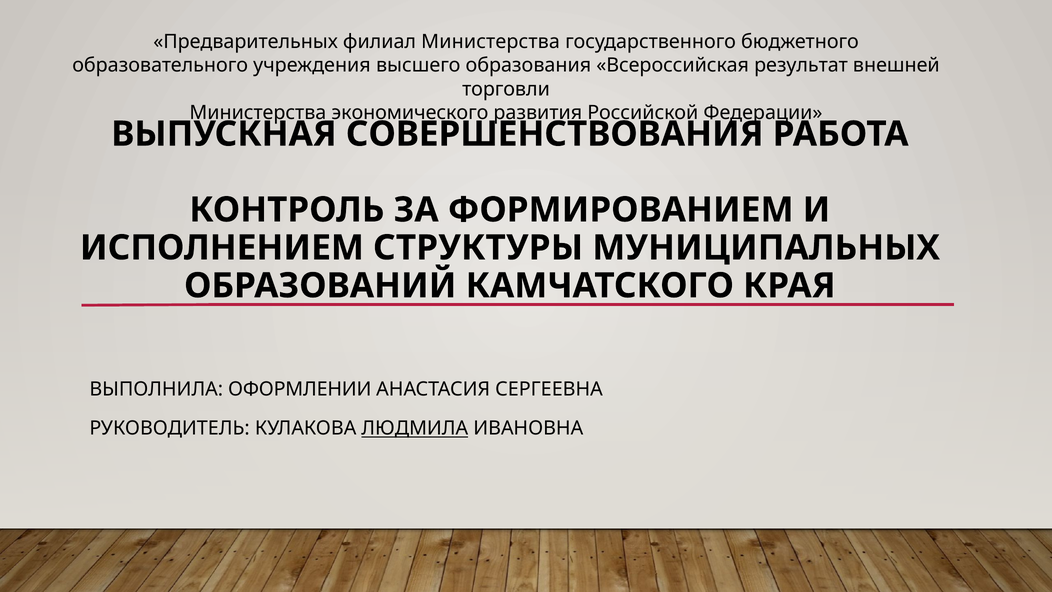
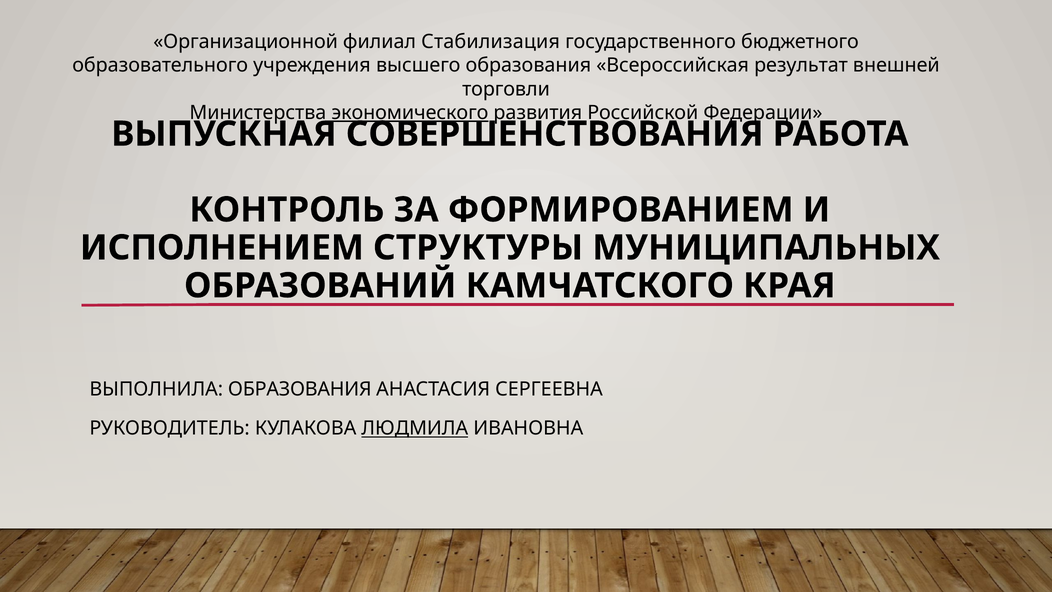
Предварительных: Предварительных -> Организационной
филиал Министерства: Министерства -> Стабилизация
экономического underline: none -> present
ВЫПОЛНИЛА ОФОРМЛЕНИИ: ОФОРМЛЕНИИ -> ОБРАЗОВАНИЯ
